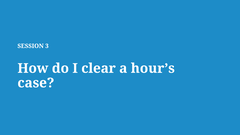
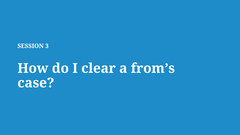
hour’s: hour’s -> from’s
